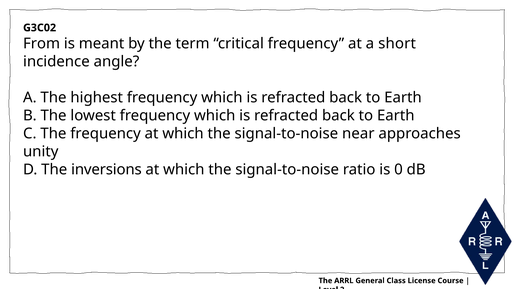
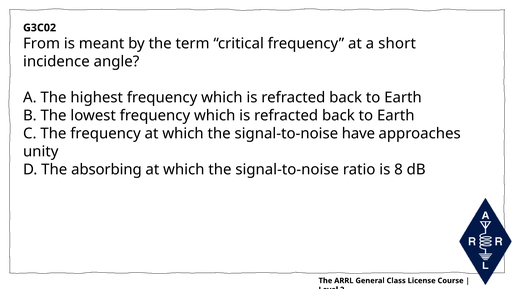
near: near -> have
inversions: inversions -> absorbing
0: 0 -> 8
